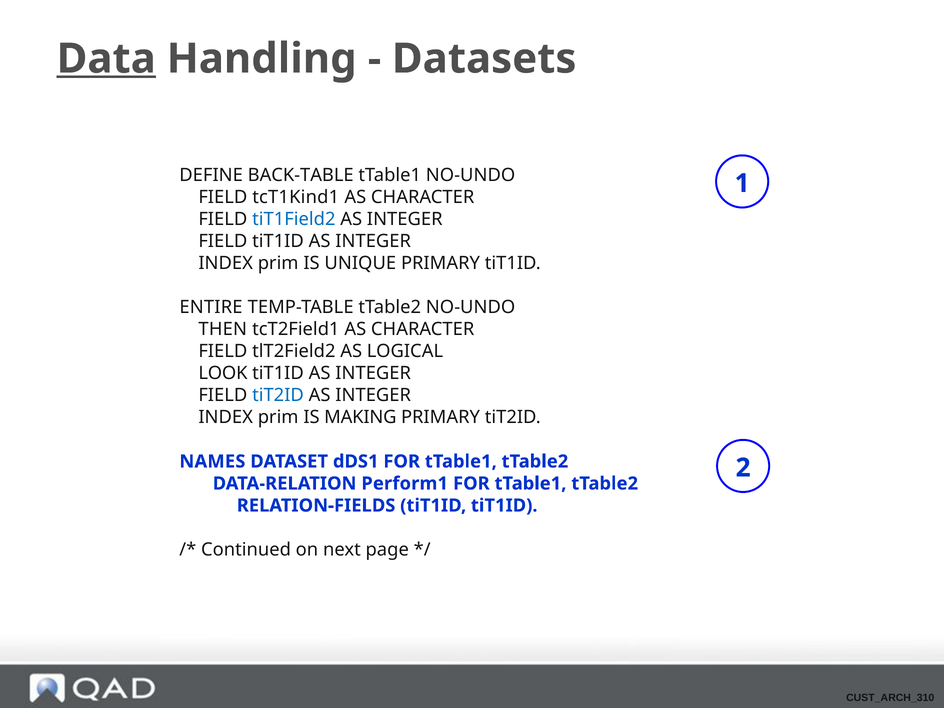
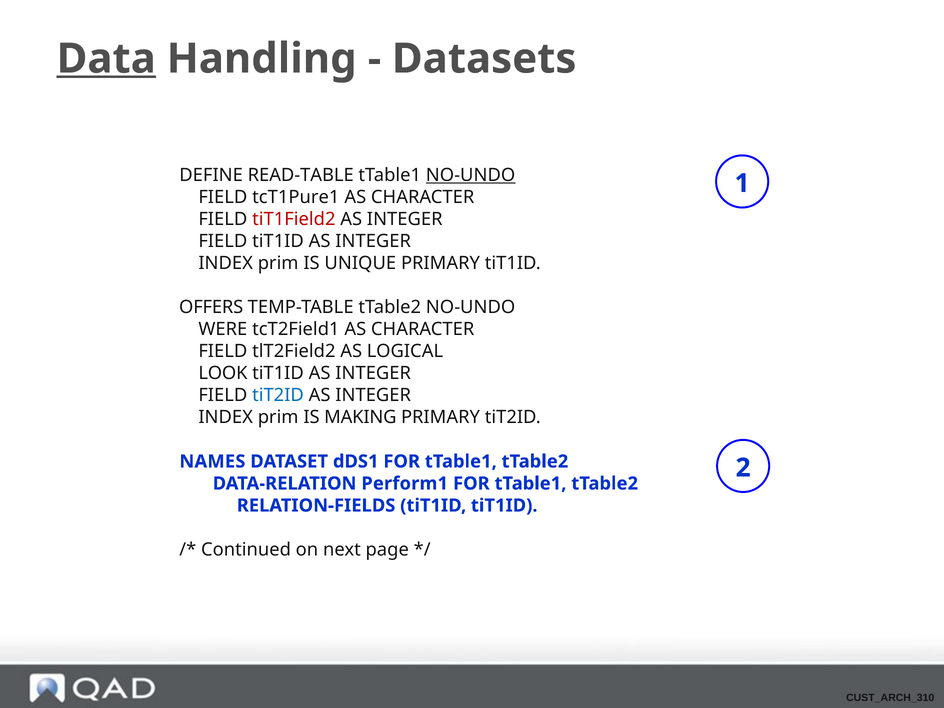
BACK-TABLE: BACK-TABLE -> READ-TABLE
NO-UNDO at (471, 175) underline: none -> present
tcT1Kind1: tcT1Kind1 -> tcT1Pure1
tiT1Field2 colour: blue -> red
ENTIRE: ENTIRE -> OFFERS
THEN: THEN -> WERE
